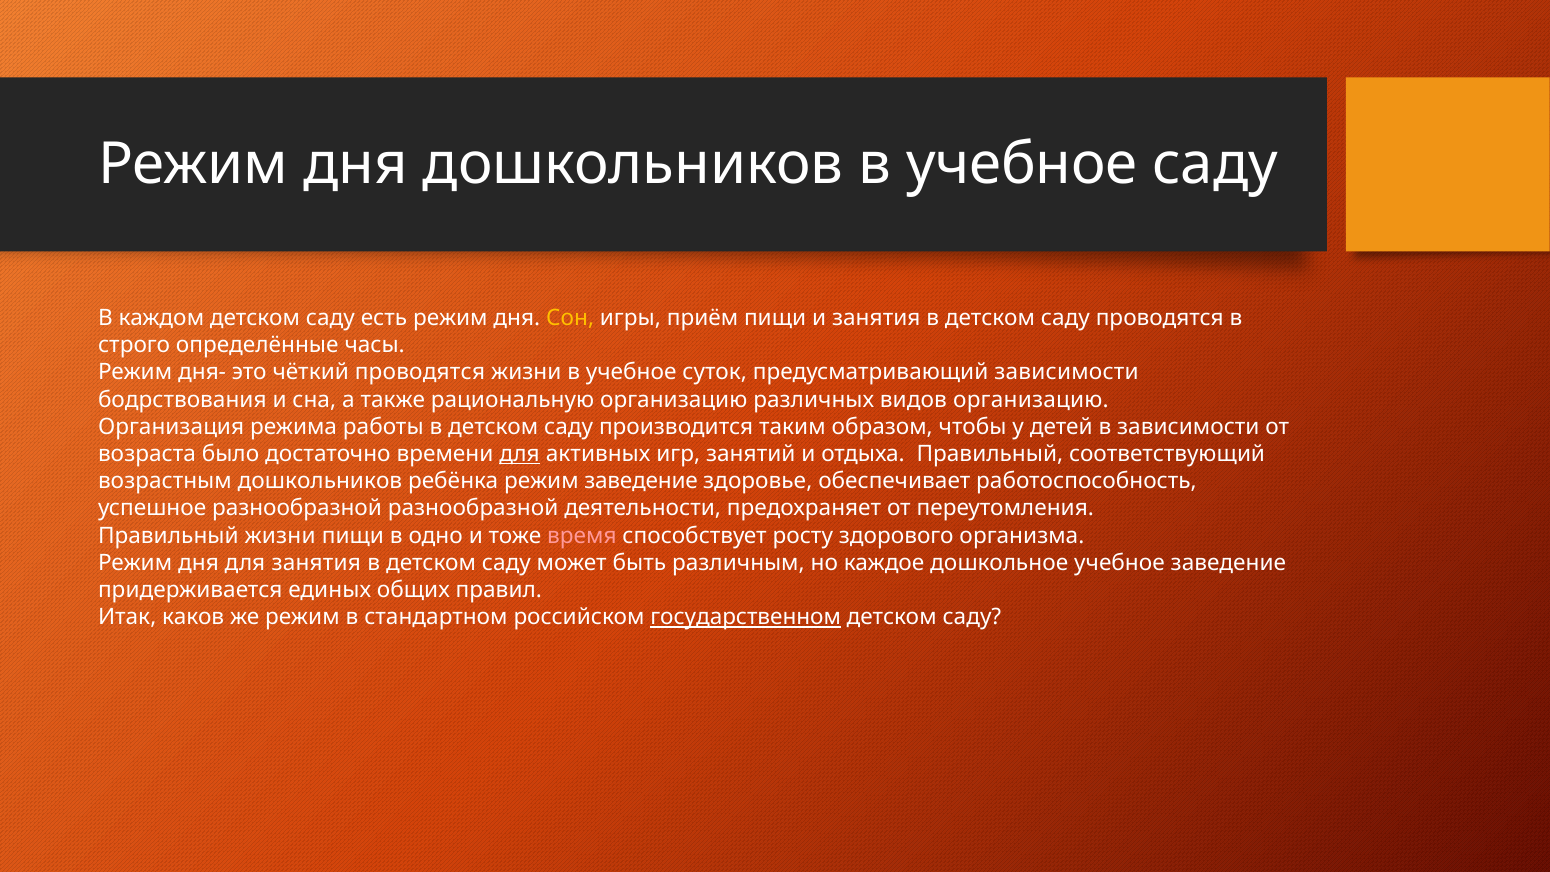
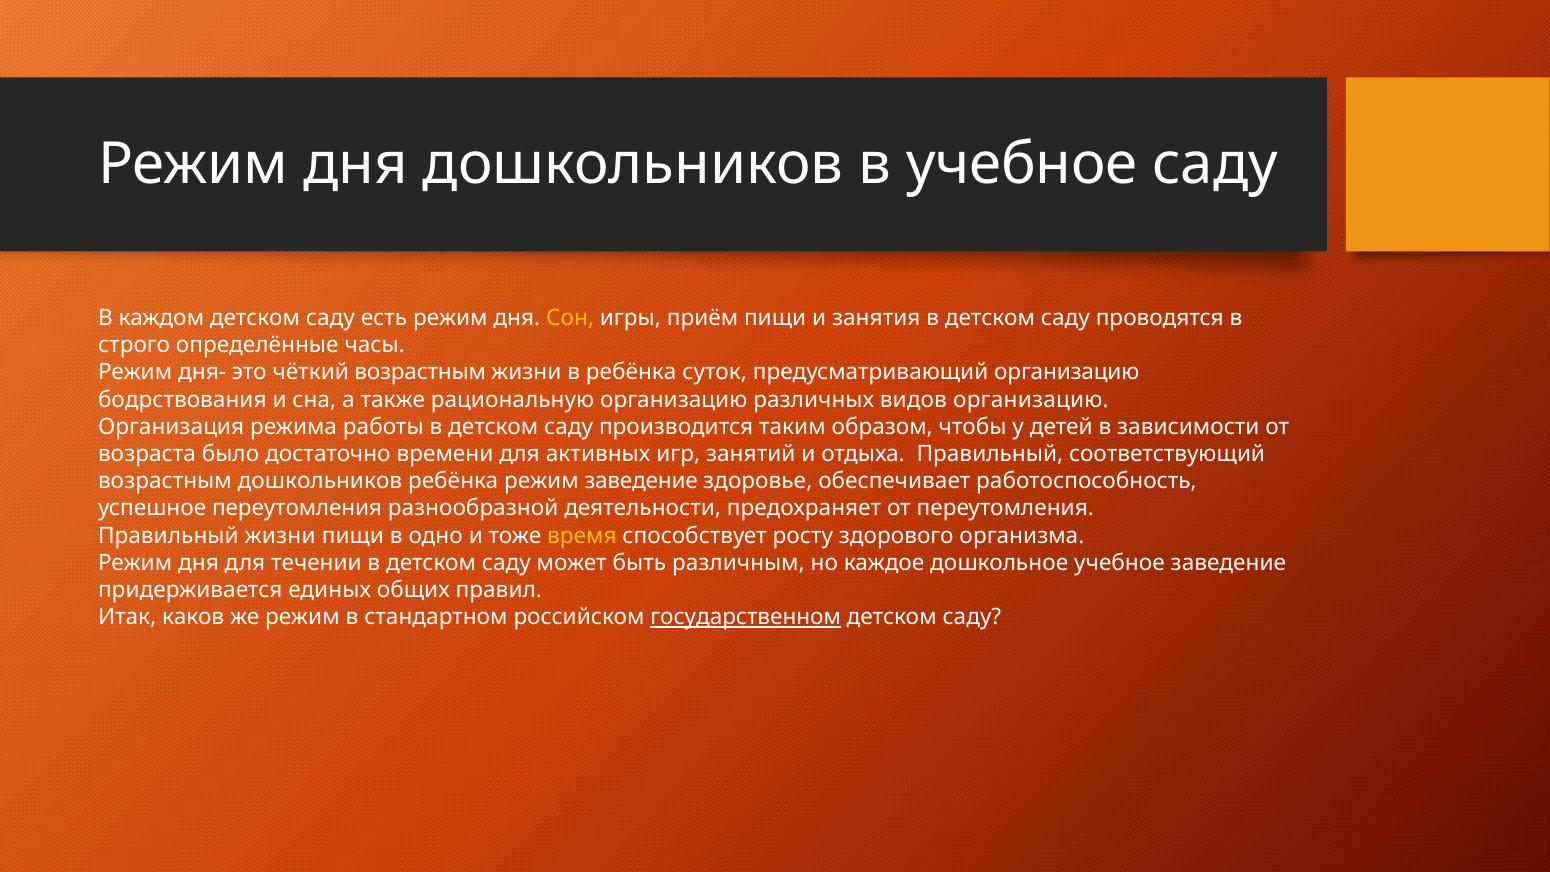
чёткий проводятся: проводятся -> возрастным
жизни в учебное: учебное -> ребёнка
предусматривающий зависимости: зависимости -> организацию
для at (520, 454) underline: present -> none
успешное разнообразной: разнообразной -> переутомления
время colour: pink -> yellow
для занятия: занятия -> течении
